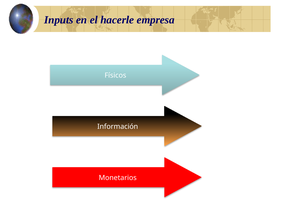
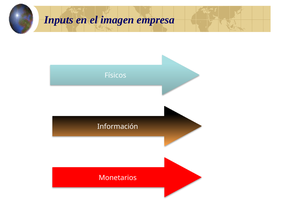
hacerle: hacerle -> imagen
